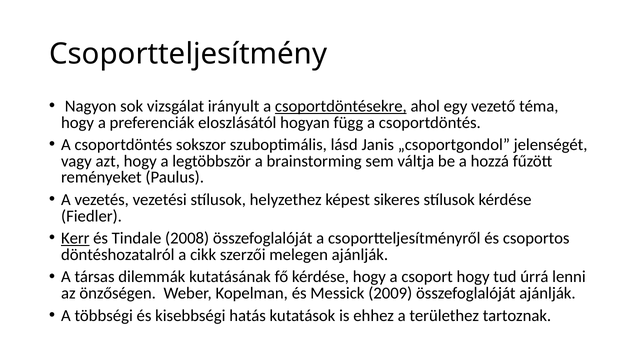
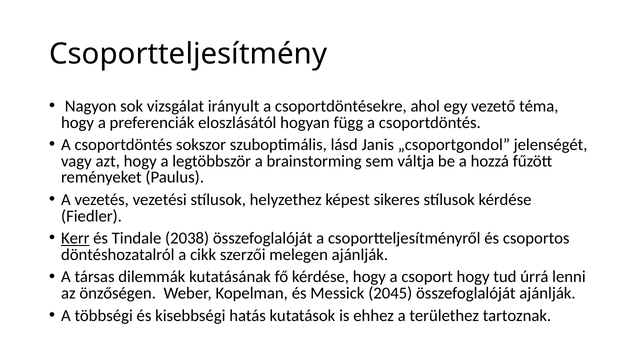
csoportdöntésekre underline: present -> none
2008: 2008 -> 2038
2009: 2009 -> 2045
